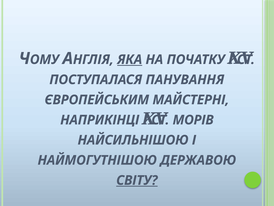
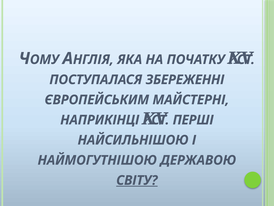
ЯКА underline: present -> none
ПАНУВАННЯ: ПАНУВАННЯ -> ЗБЕРЕЖЕННІ
МОРІВ: МОРІВ -> ПЕРШІ
